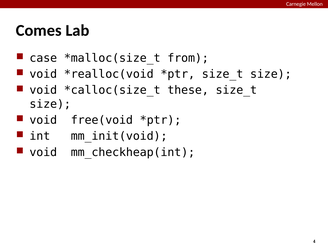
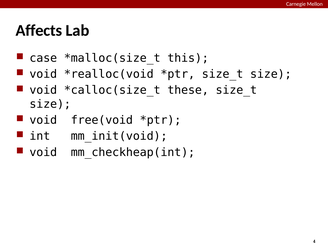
Comes: Comes -> Affects
from: from -> this
